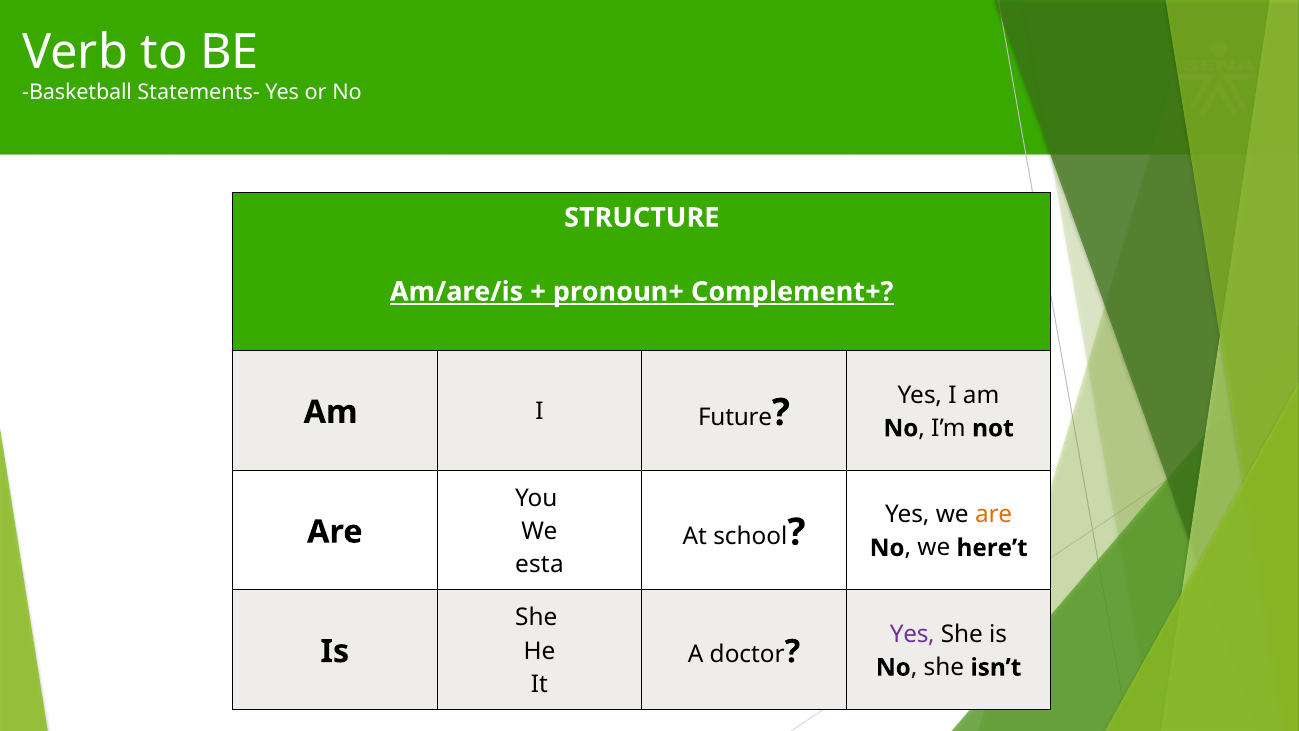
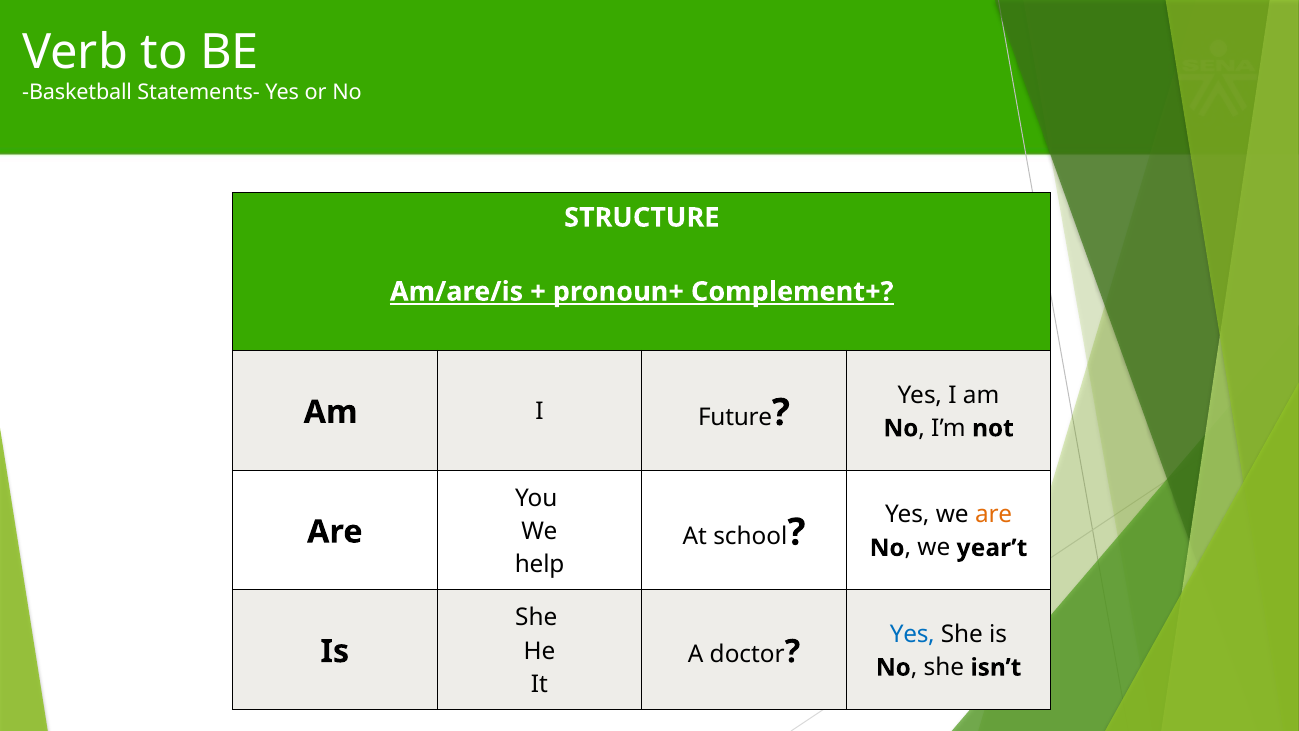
here’t: here’t -> year’t
esta: esta -> help
Yes at (912, 634) colour: purple -> blue
